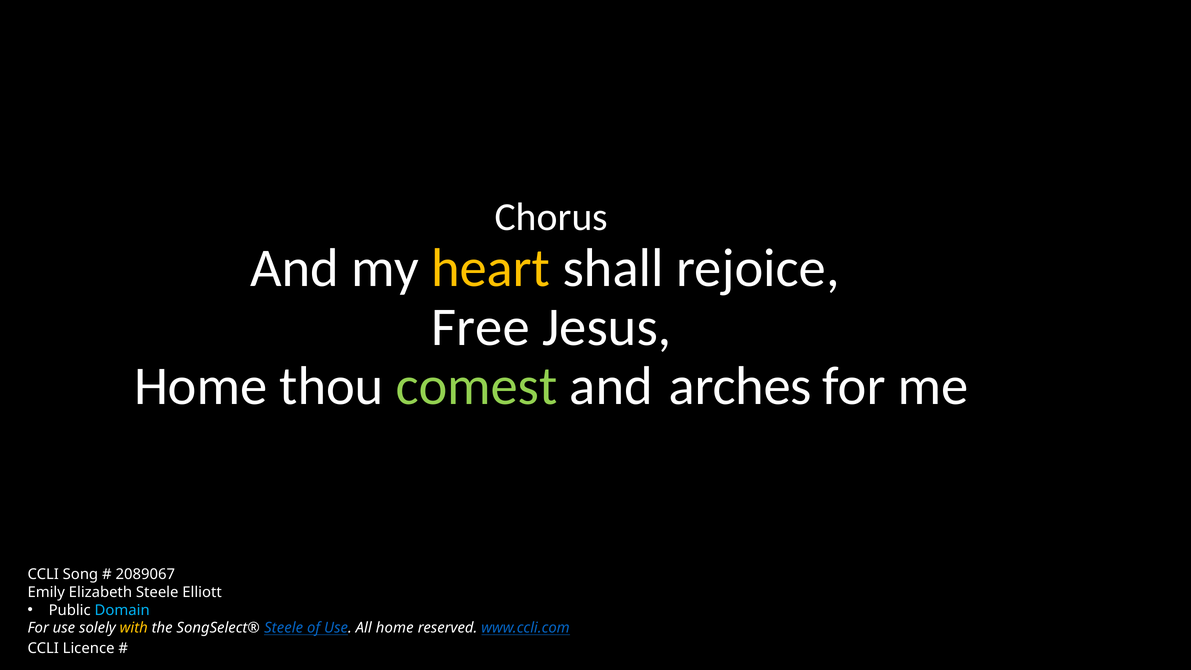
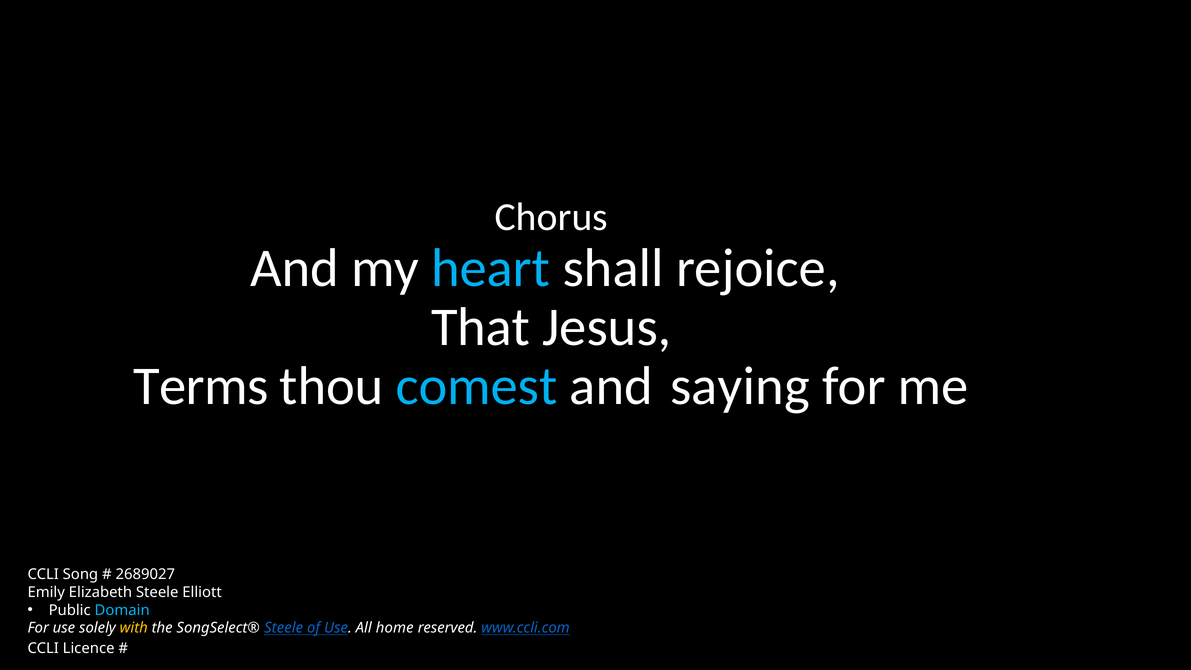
heart colour: yellow -> light blue
Free: Free -> That
Home at (201, 386): Home -> Terms
comest colour: light green -> light blue
arches: arches -> saying
2089067: 2089067 -> 2689027
